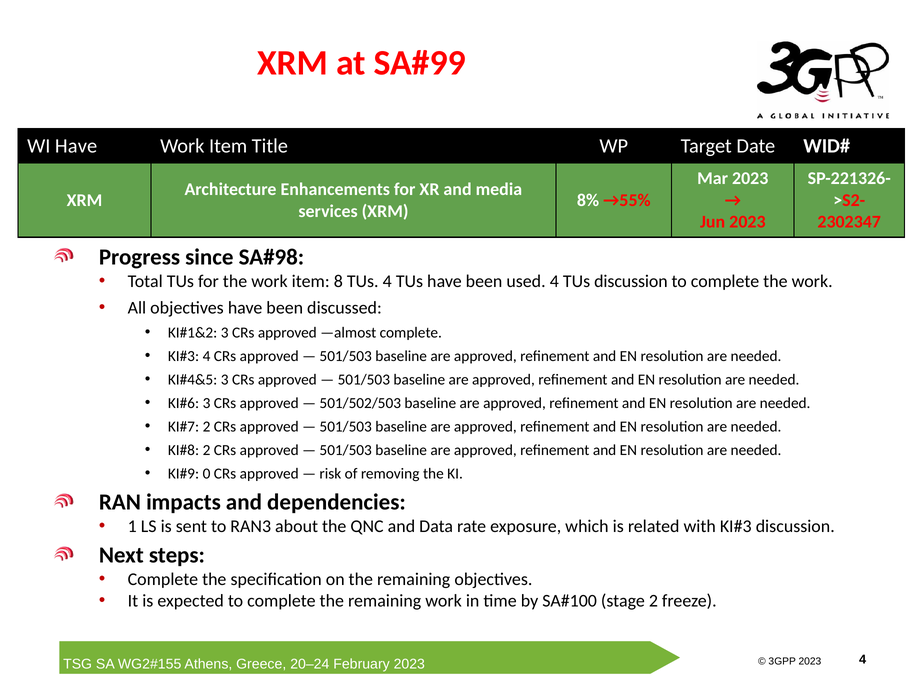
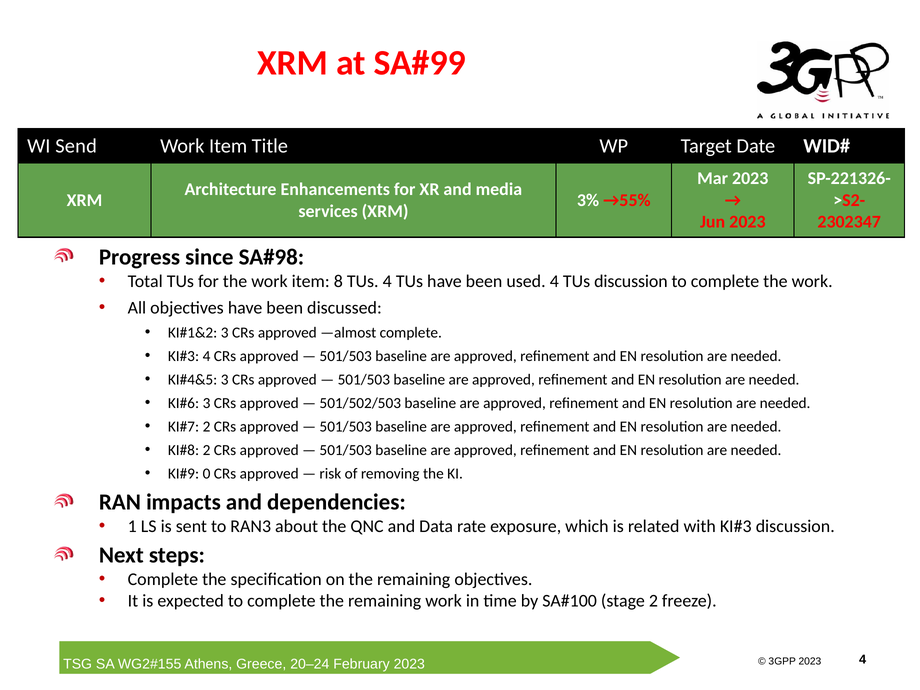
WI Have: Have -> Send
8%: 8% -> 3%
